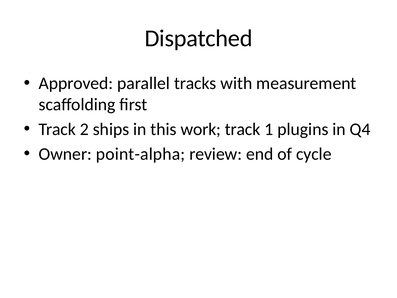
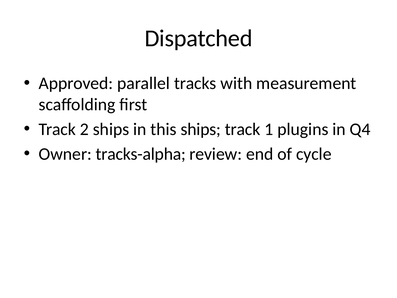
this work: work -> ships
point-alpha: point-alpha -> tracks-alpha
